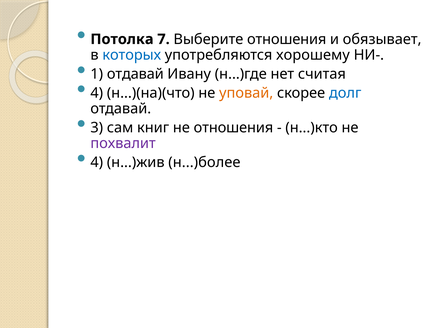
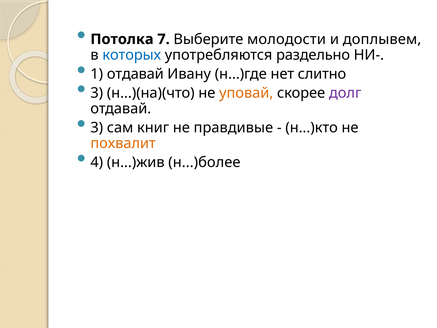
Выберите отношения: отношения -> молодости
обязывает: обязывает -> доплывем
хорошему: хорошему -> раздельно
считая: считая -> слитно
4 at (97, 93): 4 -> 3
долг colour: blue -> purple
не отношения: отношения -> правдивые
похвалит colour: purple -> orange
